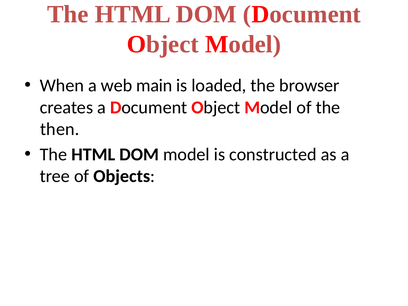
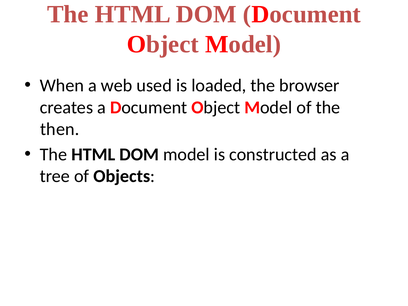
main: main -> used
